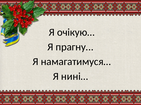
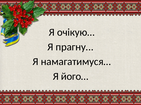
нині…: нині… -> його…
